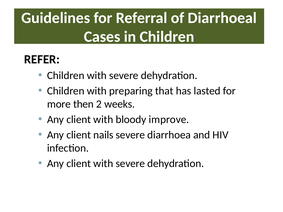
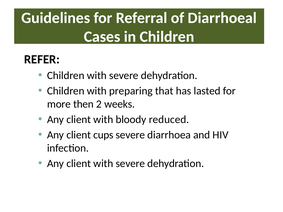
improve: improve -> reduced
nails: nails -> cups
